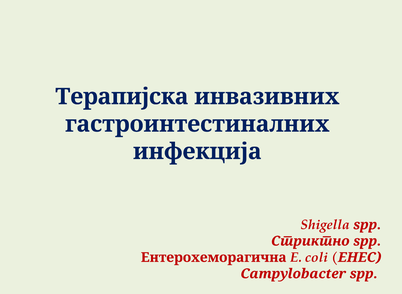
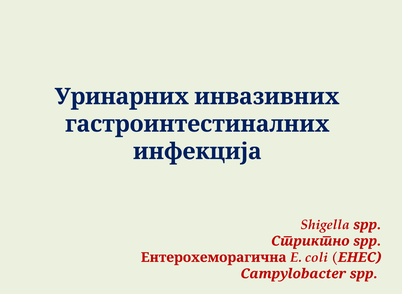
Терапијска: Терапијска -> Уринарних
